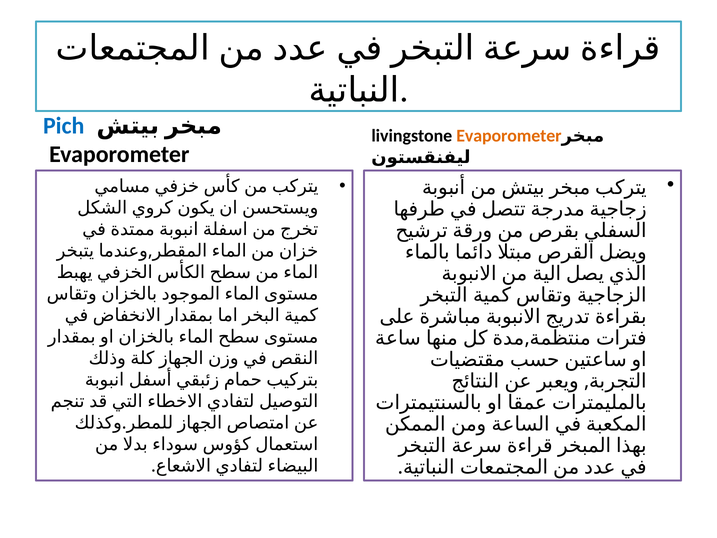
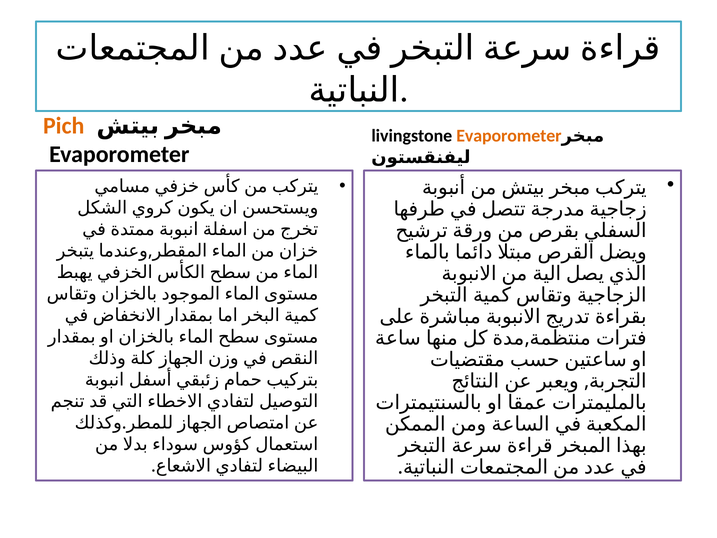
Pich colour: blue -> orange
